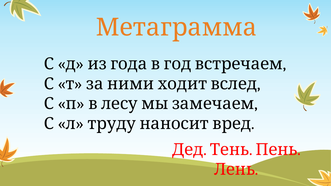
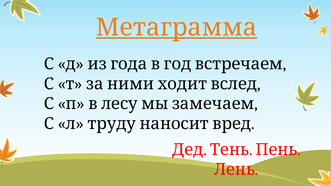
Метаграмма underline: none -> present
